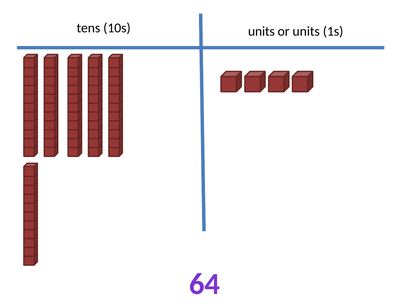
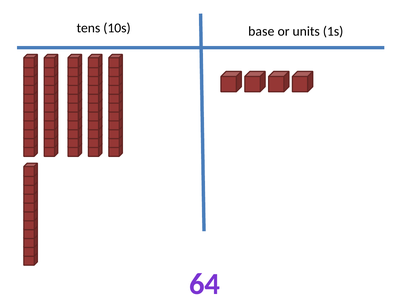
10s units: units -> base
